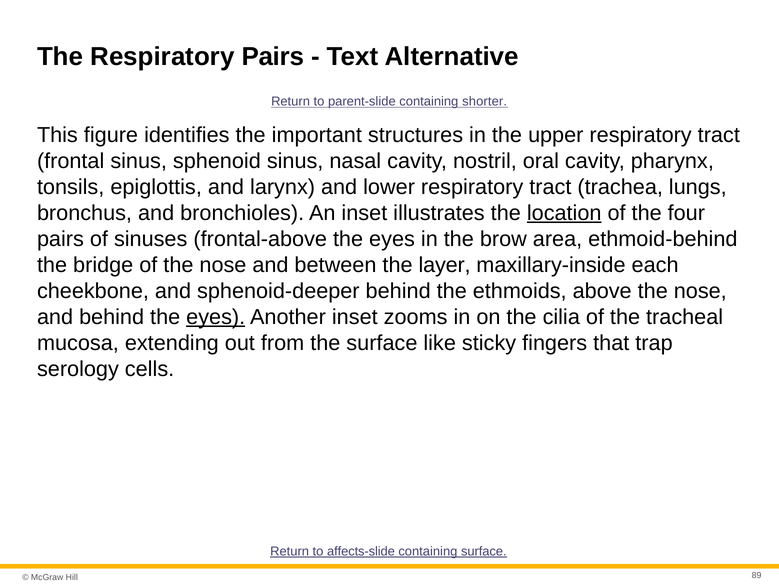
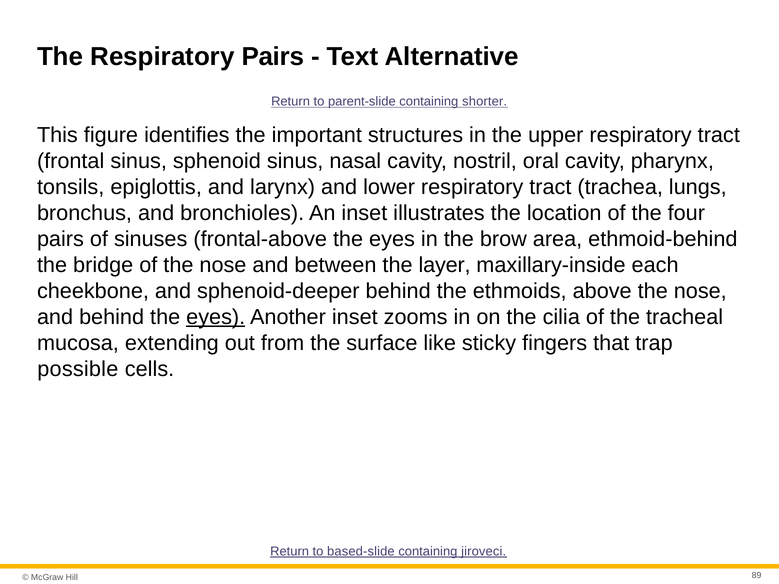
location underline: present -> none
serology: serology -> possible
affects-slide: affects-slide -> based-slide
containing surface: surface -> jiroveci
